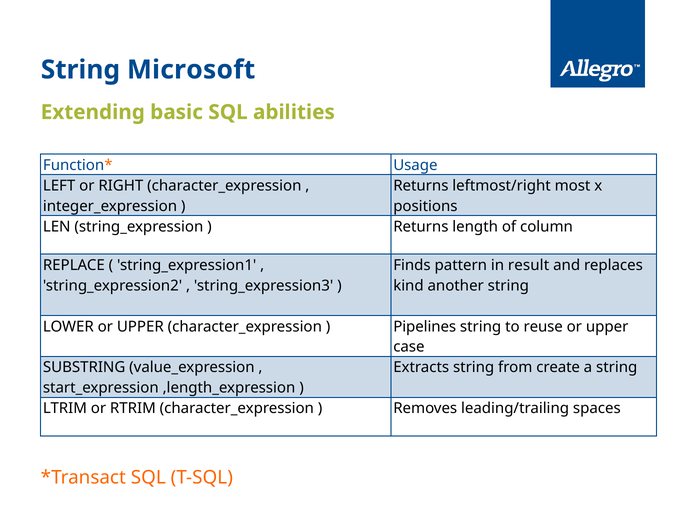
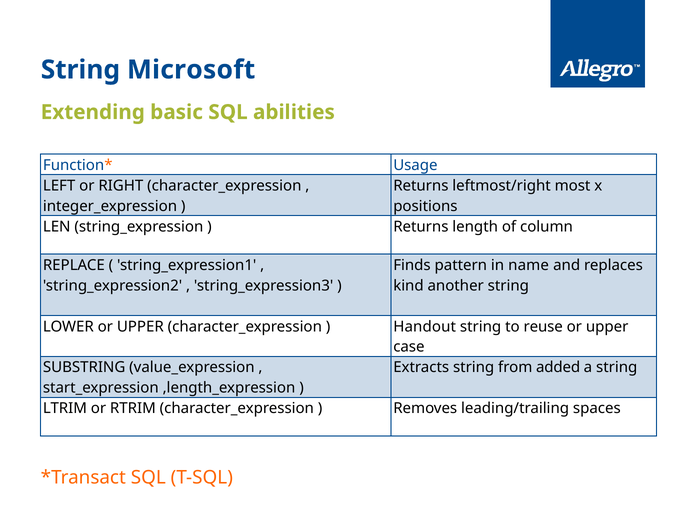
result: result -> name
Pipelines: Pipelines -> Handout
create: create -> added
